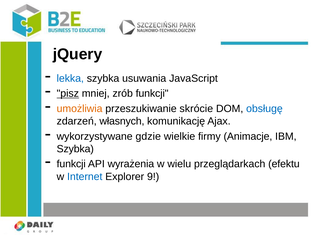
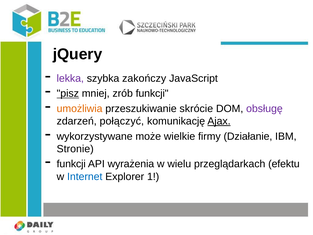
lekka colour: blue -> purple
usuwania: usuwania -> zakończy
obsługę colour: blue -> purple
własnych: własnych -> połączyć
Ajax underline: none -> present
gdzie: gdzie -> może
Animacje: Animacje -> Działanie
Szybka at (75, 149): Szybka -> Stronie
9: 9 -> 1
